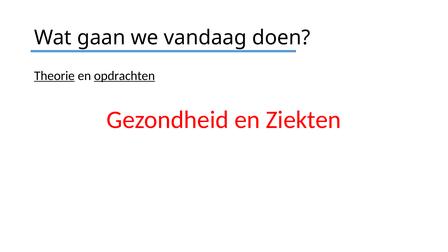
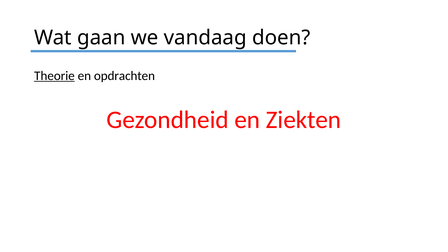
opdrachten underline: present -> none
